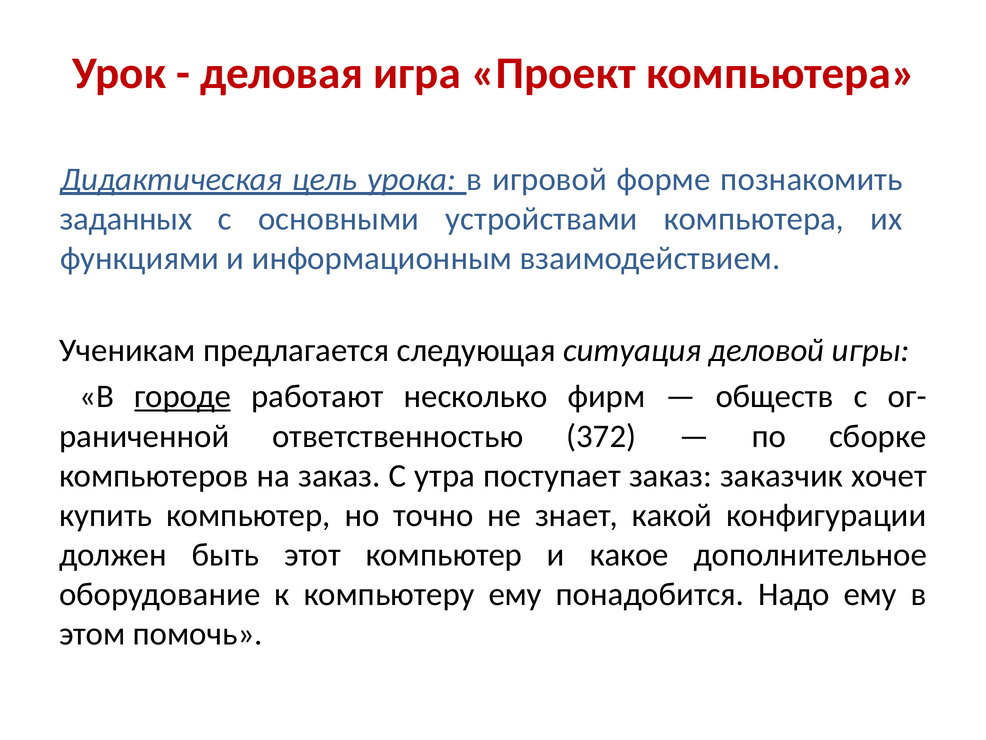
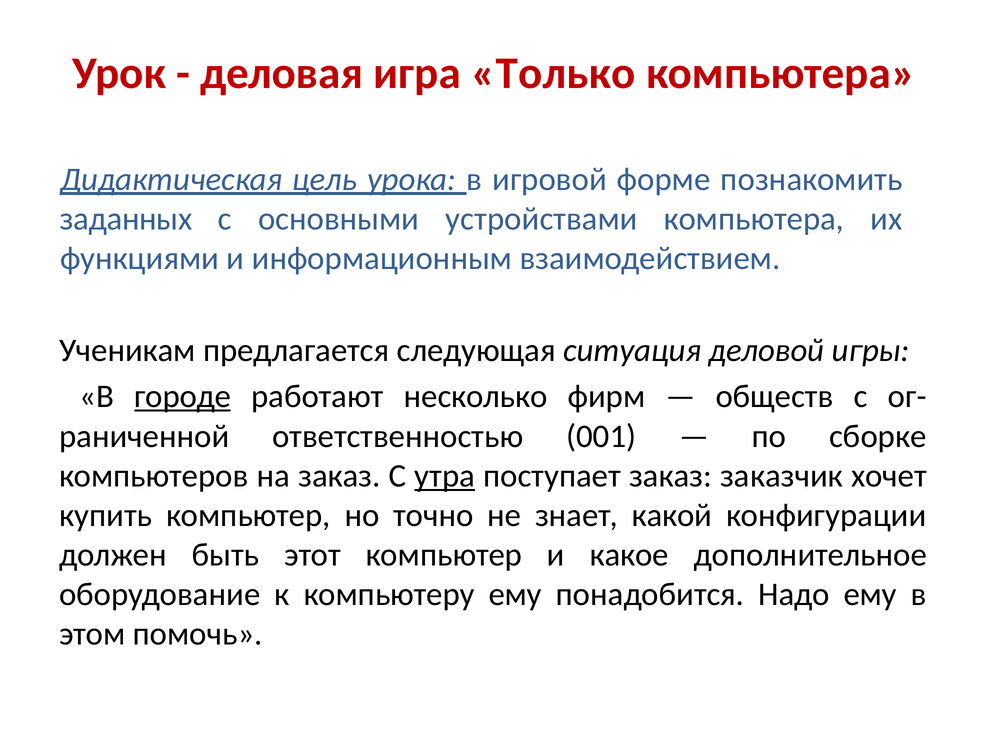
Проект: Проект -> Только
372: 372 -> 001
утра underline: none -> present
